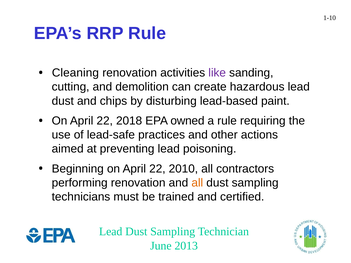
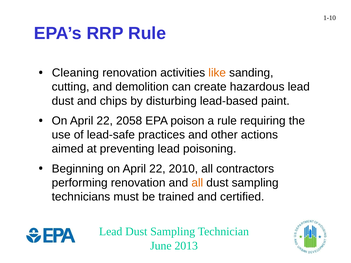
like colour: purple -> orange
2018: 2018 -> 2058
owned: owned -> poison
